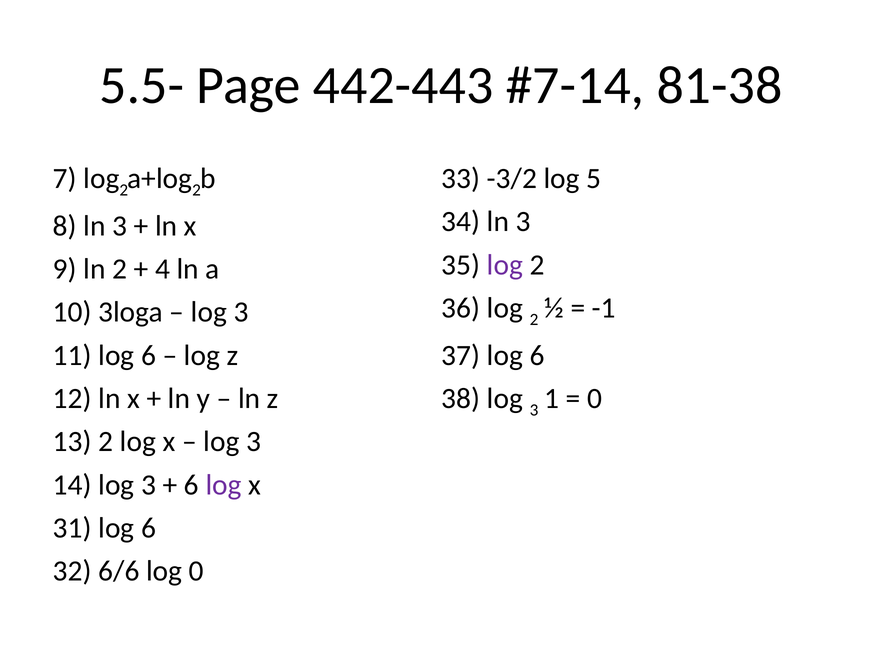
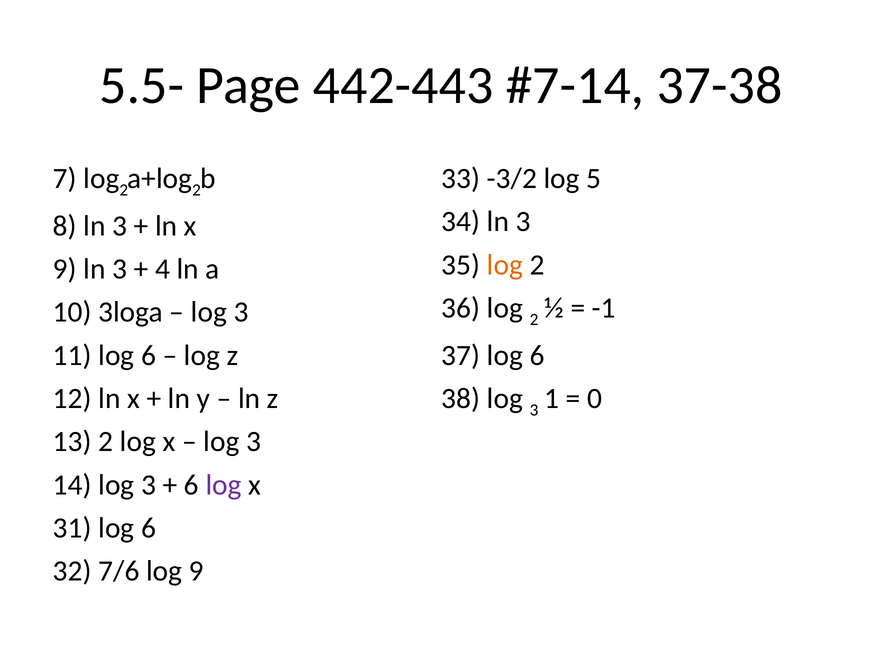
81-38: 81-38 -> 37-38
log at (505, 265) colour: purple -> orange
9 ln 2: 2 -> 3
6/6: 6/6 -> 7/6
log 0: 0 -> 9
